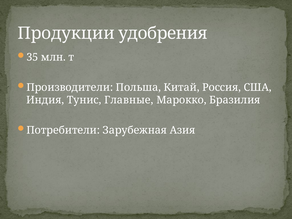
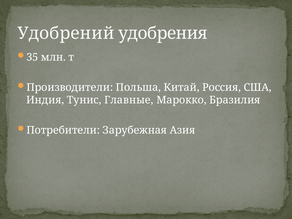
Продукции: Продукции -> Удобрений
